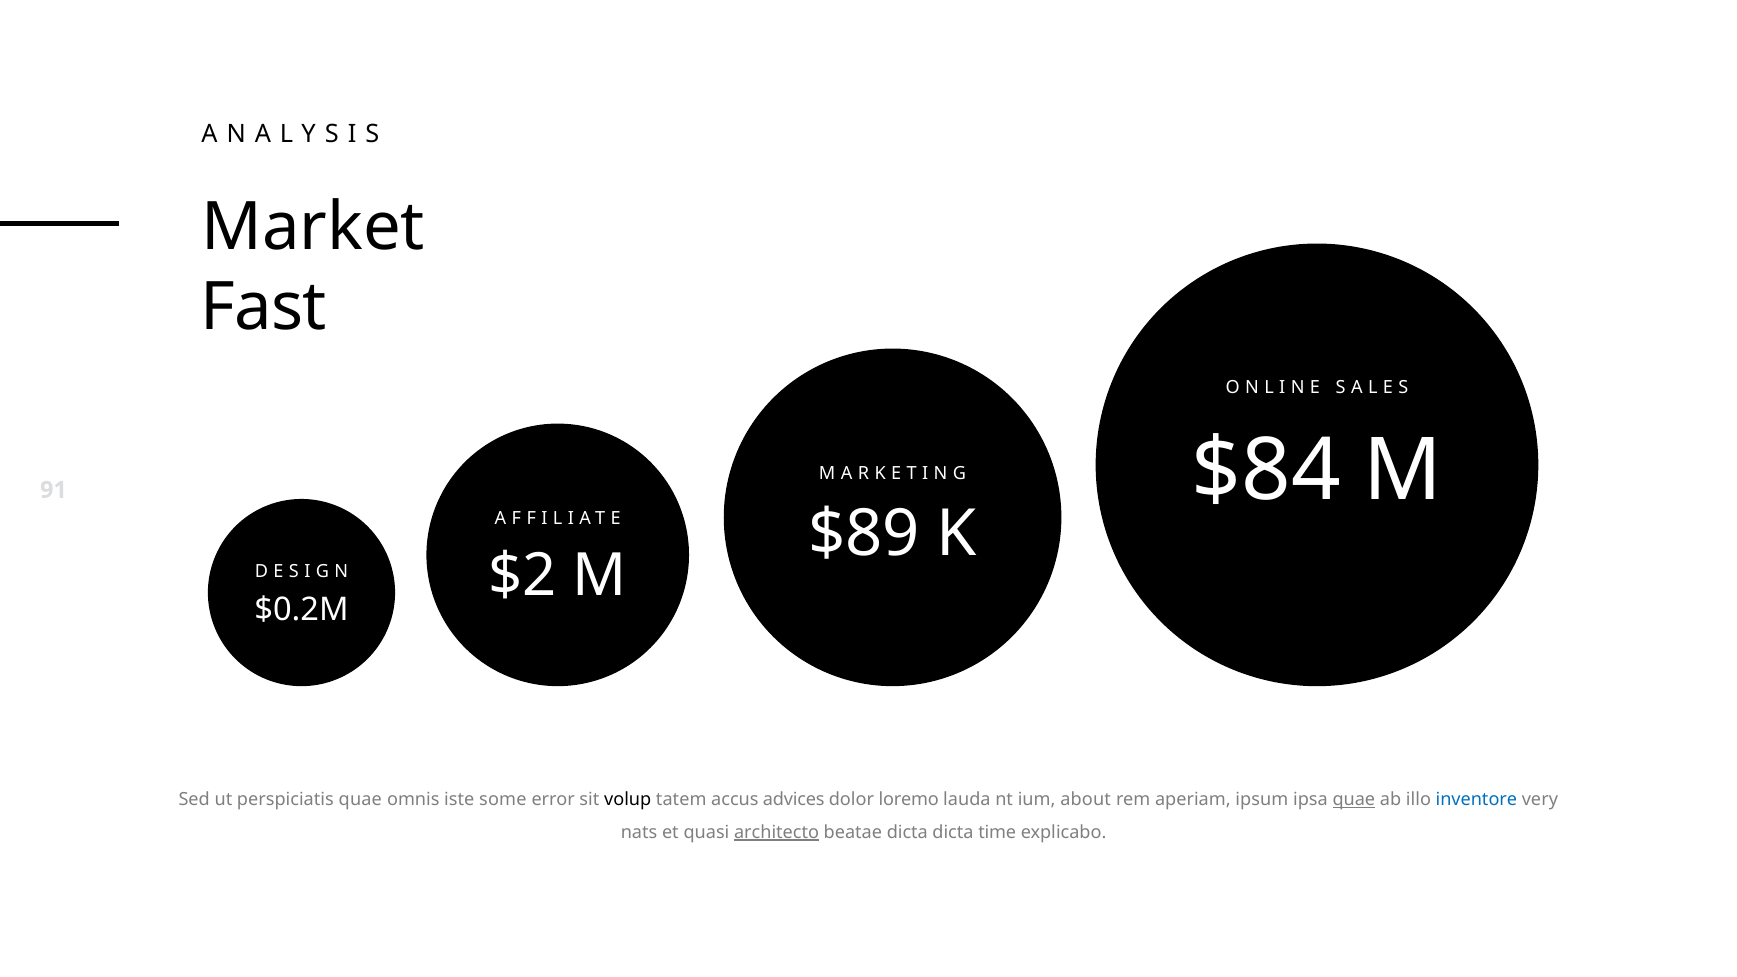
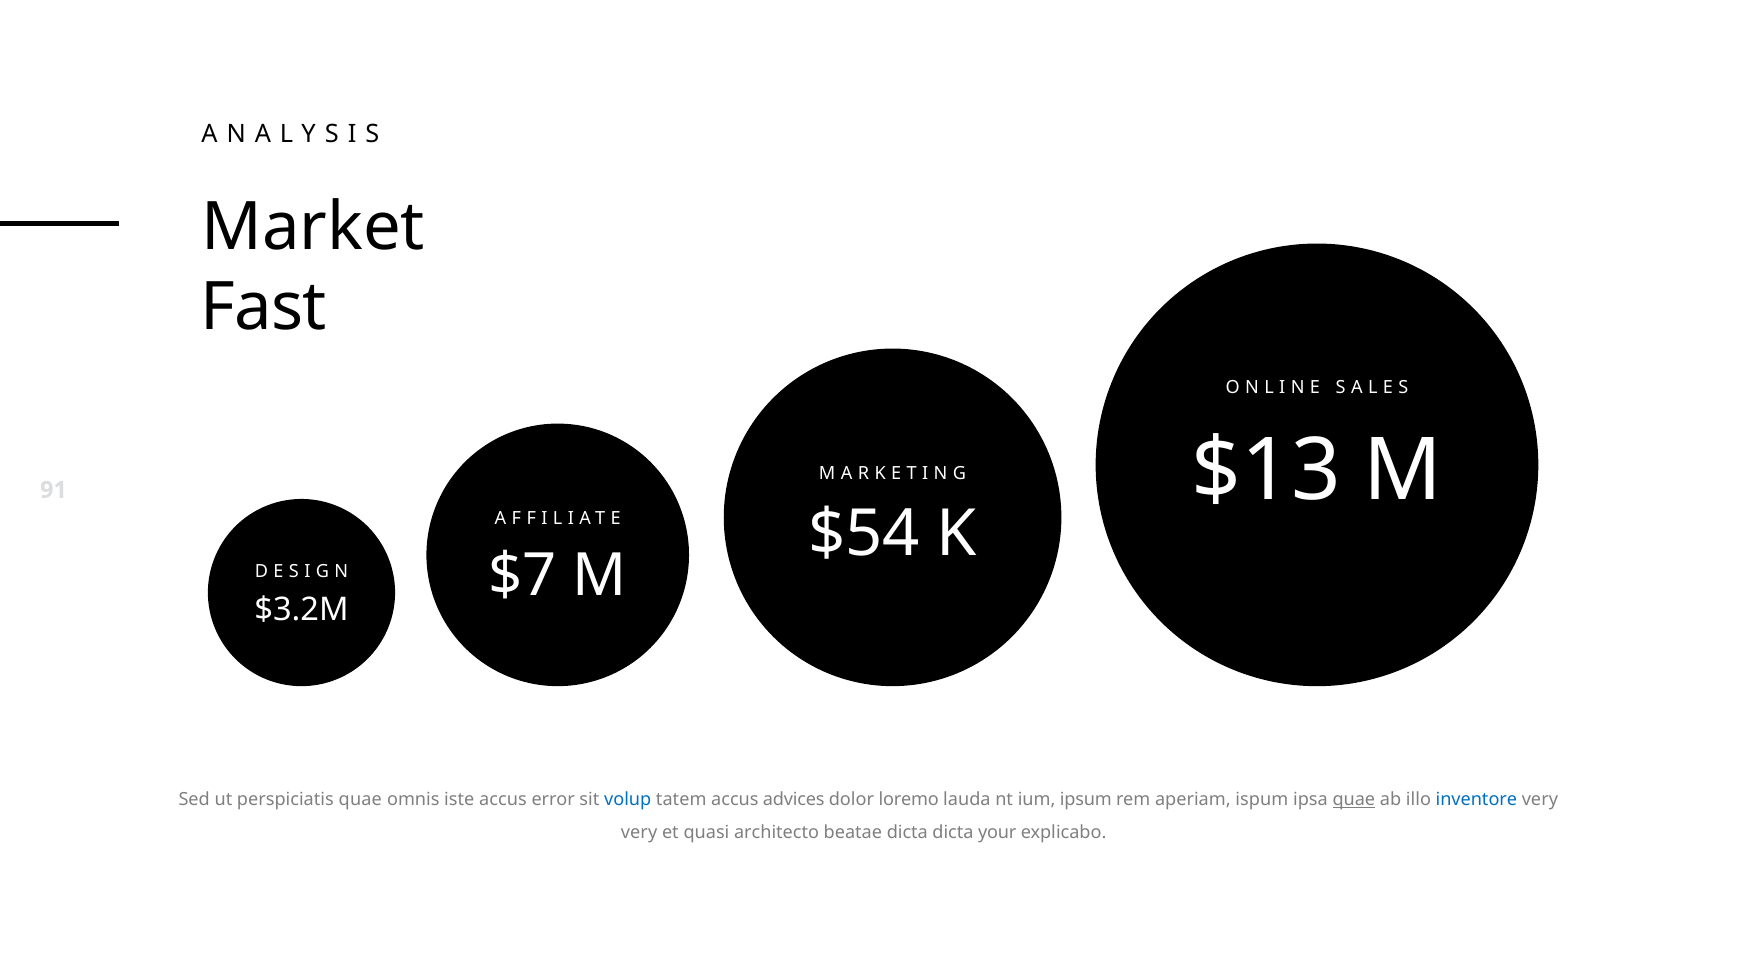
$84: $84 -> $13
$89: $89 -> $54
$2: $2 -> $7
$0.2M: $0.2M -> $3.2M
iste some: some -> accus
volup colour: black -> blue
about: about -> ipsum
ipsum: ipsum -> ispum
nats at (639, 832): nats -> very
architecto underline: present -> none
time: time -> your
